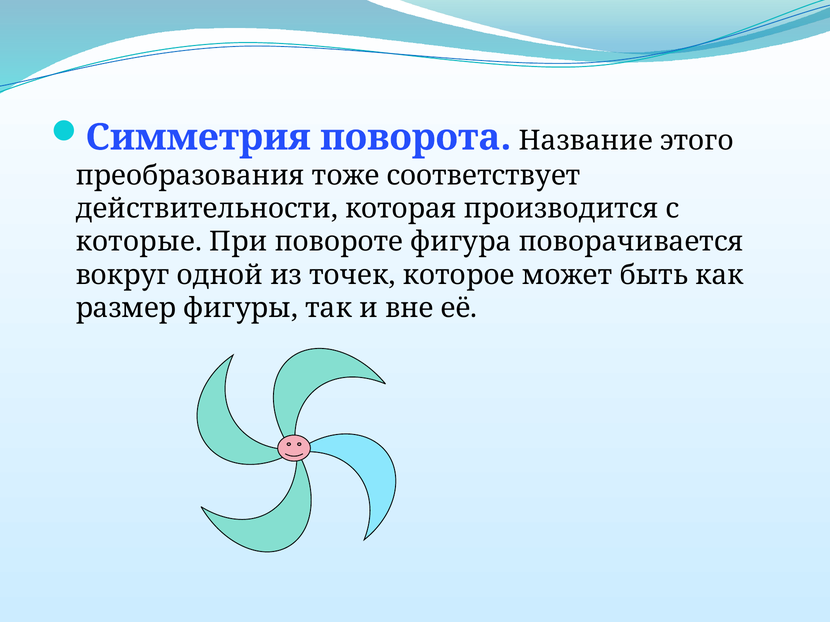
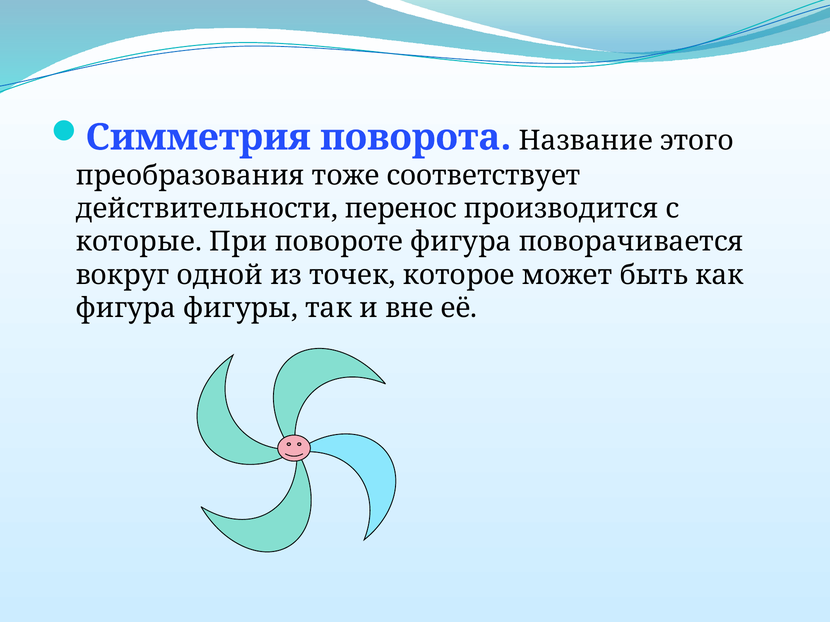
которая: которая -> перенос
размер at (126, 308): размер -> фигура
